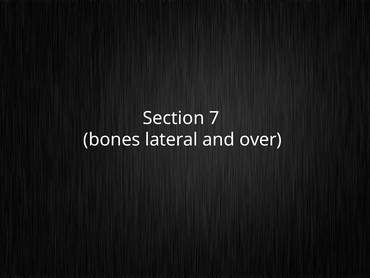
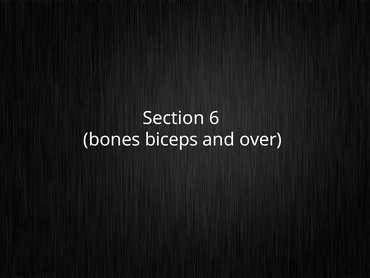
7: 7 -> 6
lateral: lateral -> biceps
